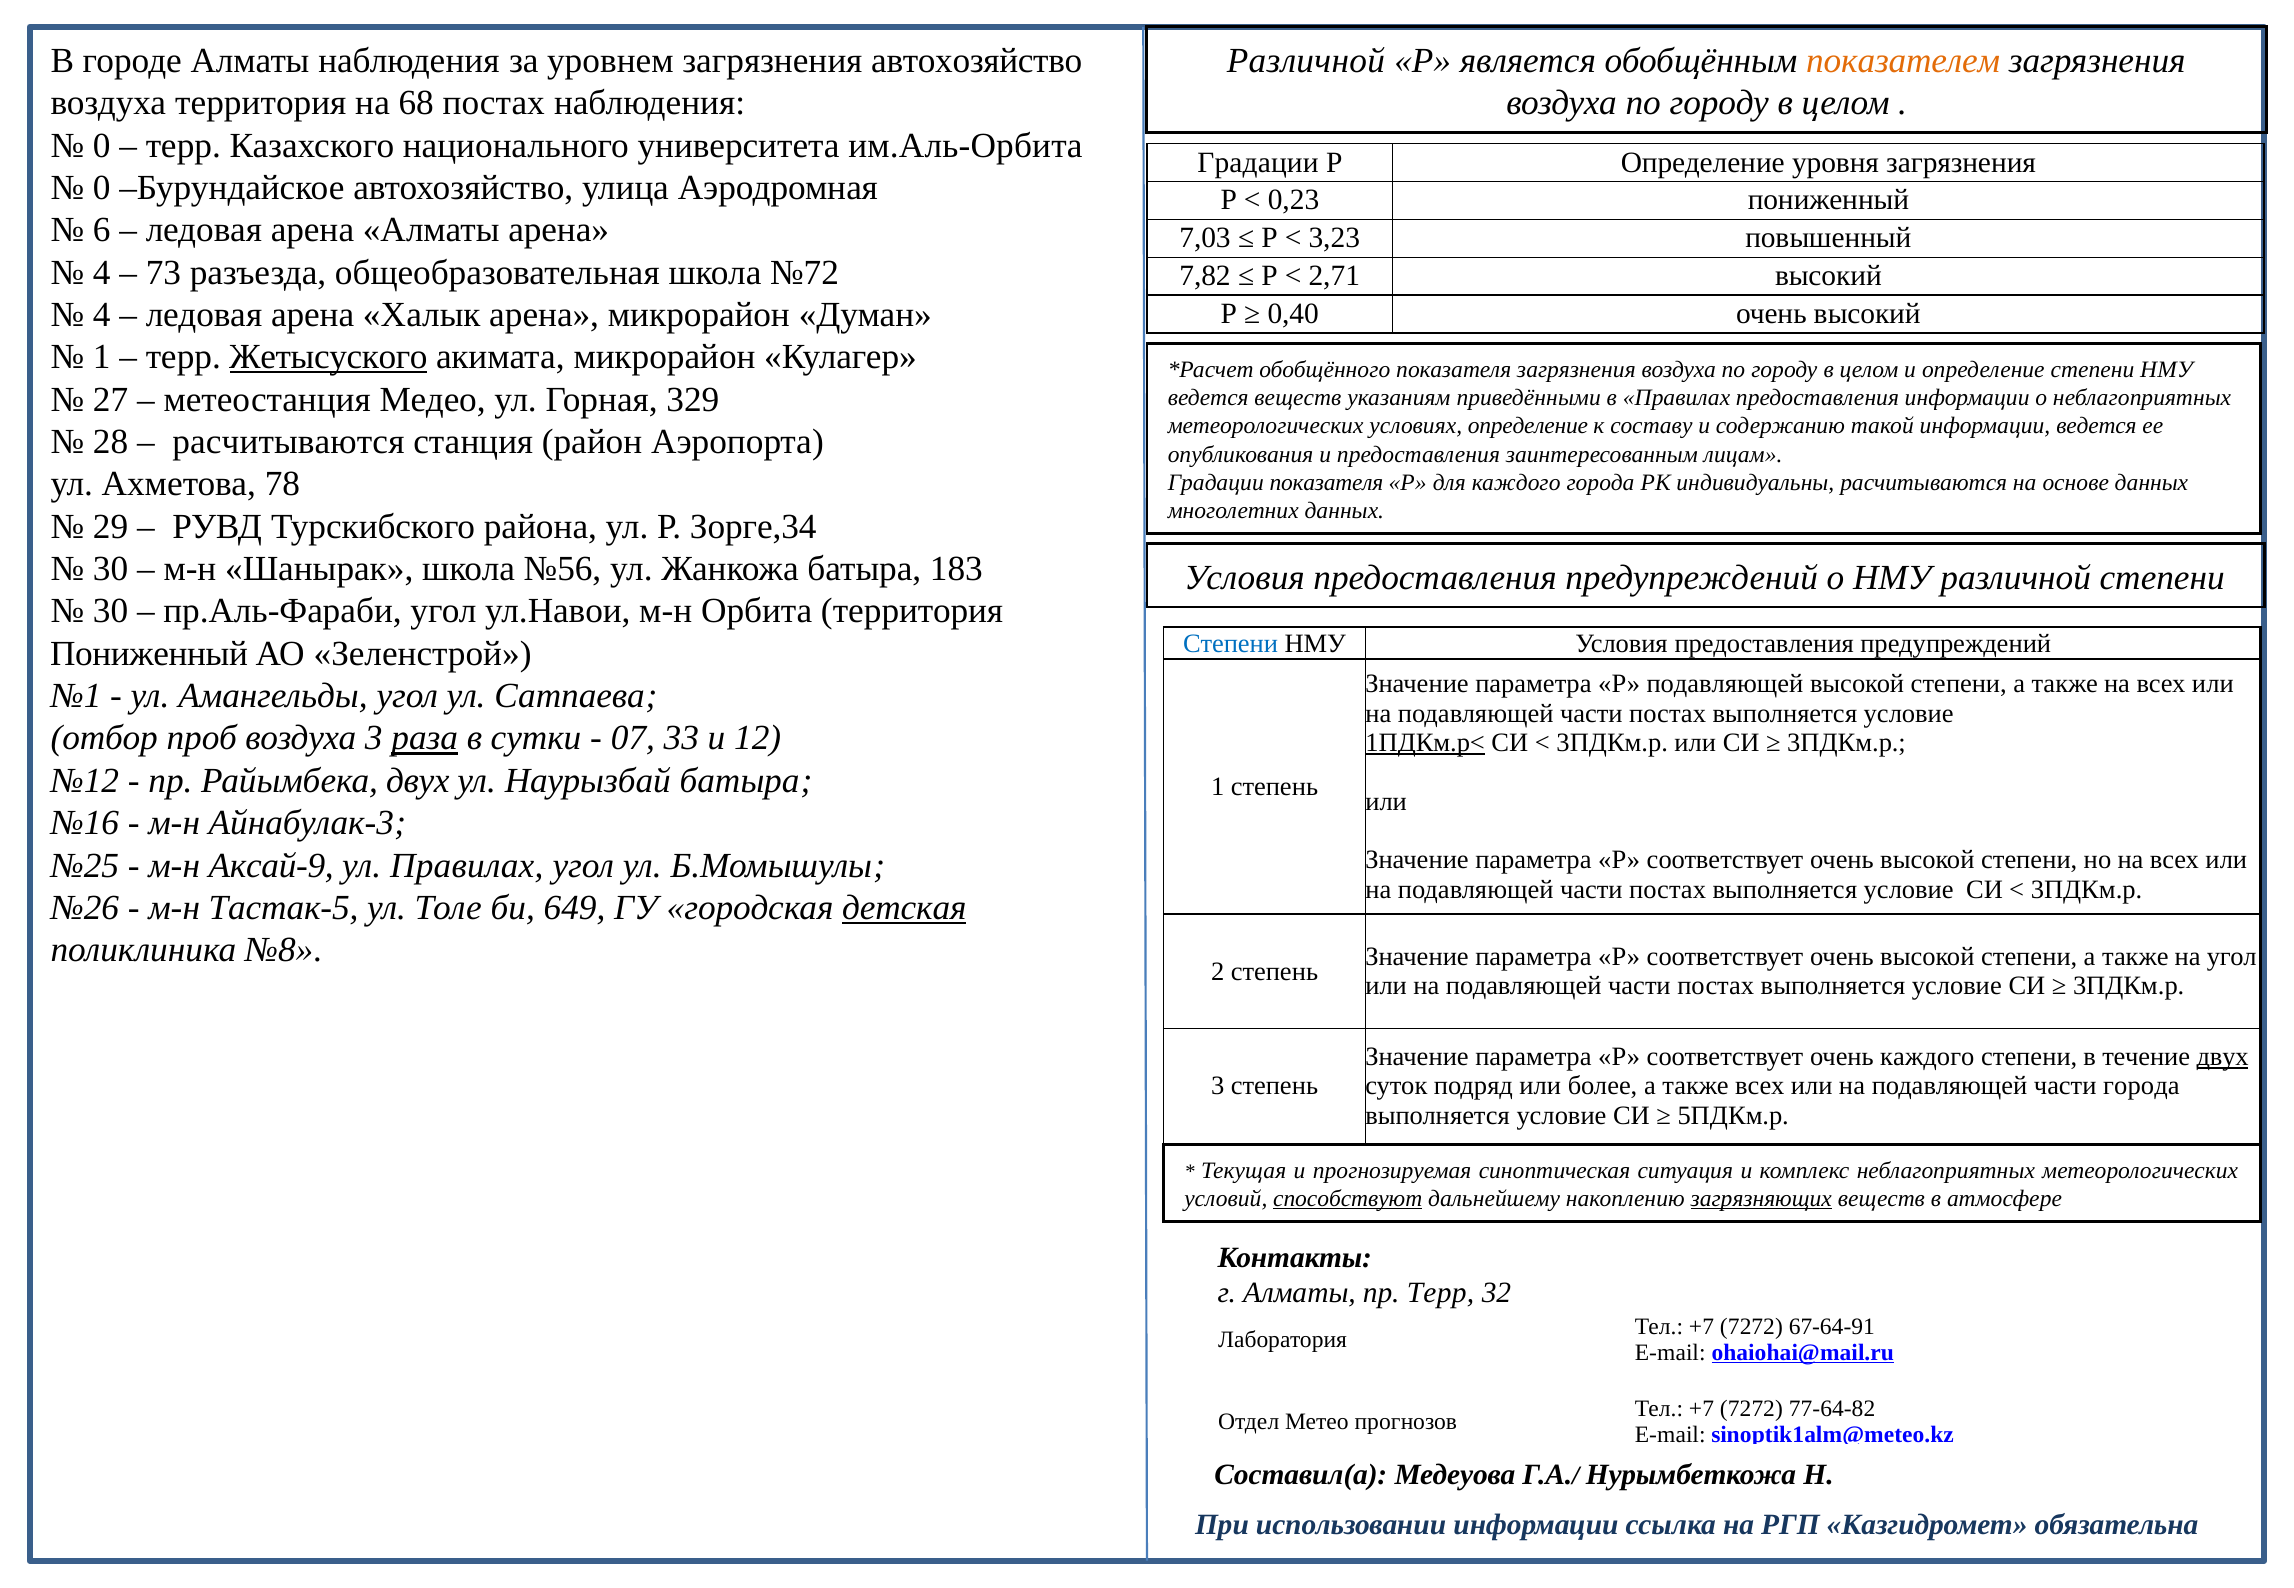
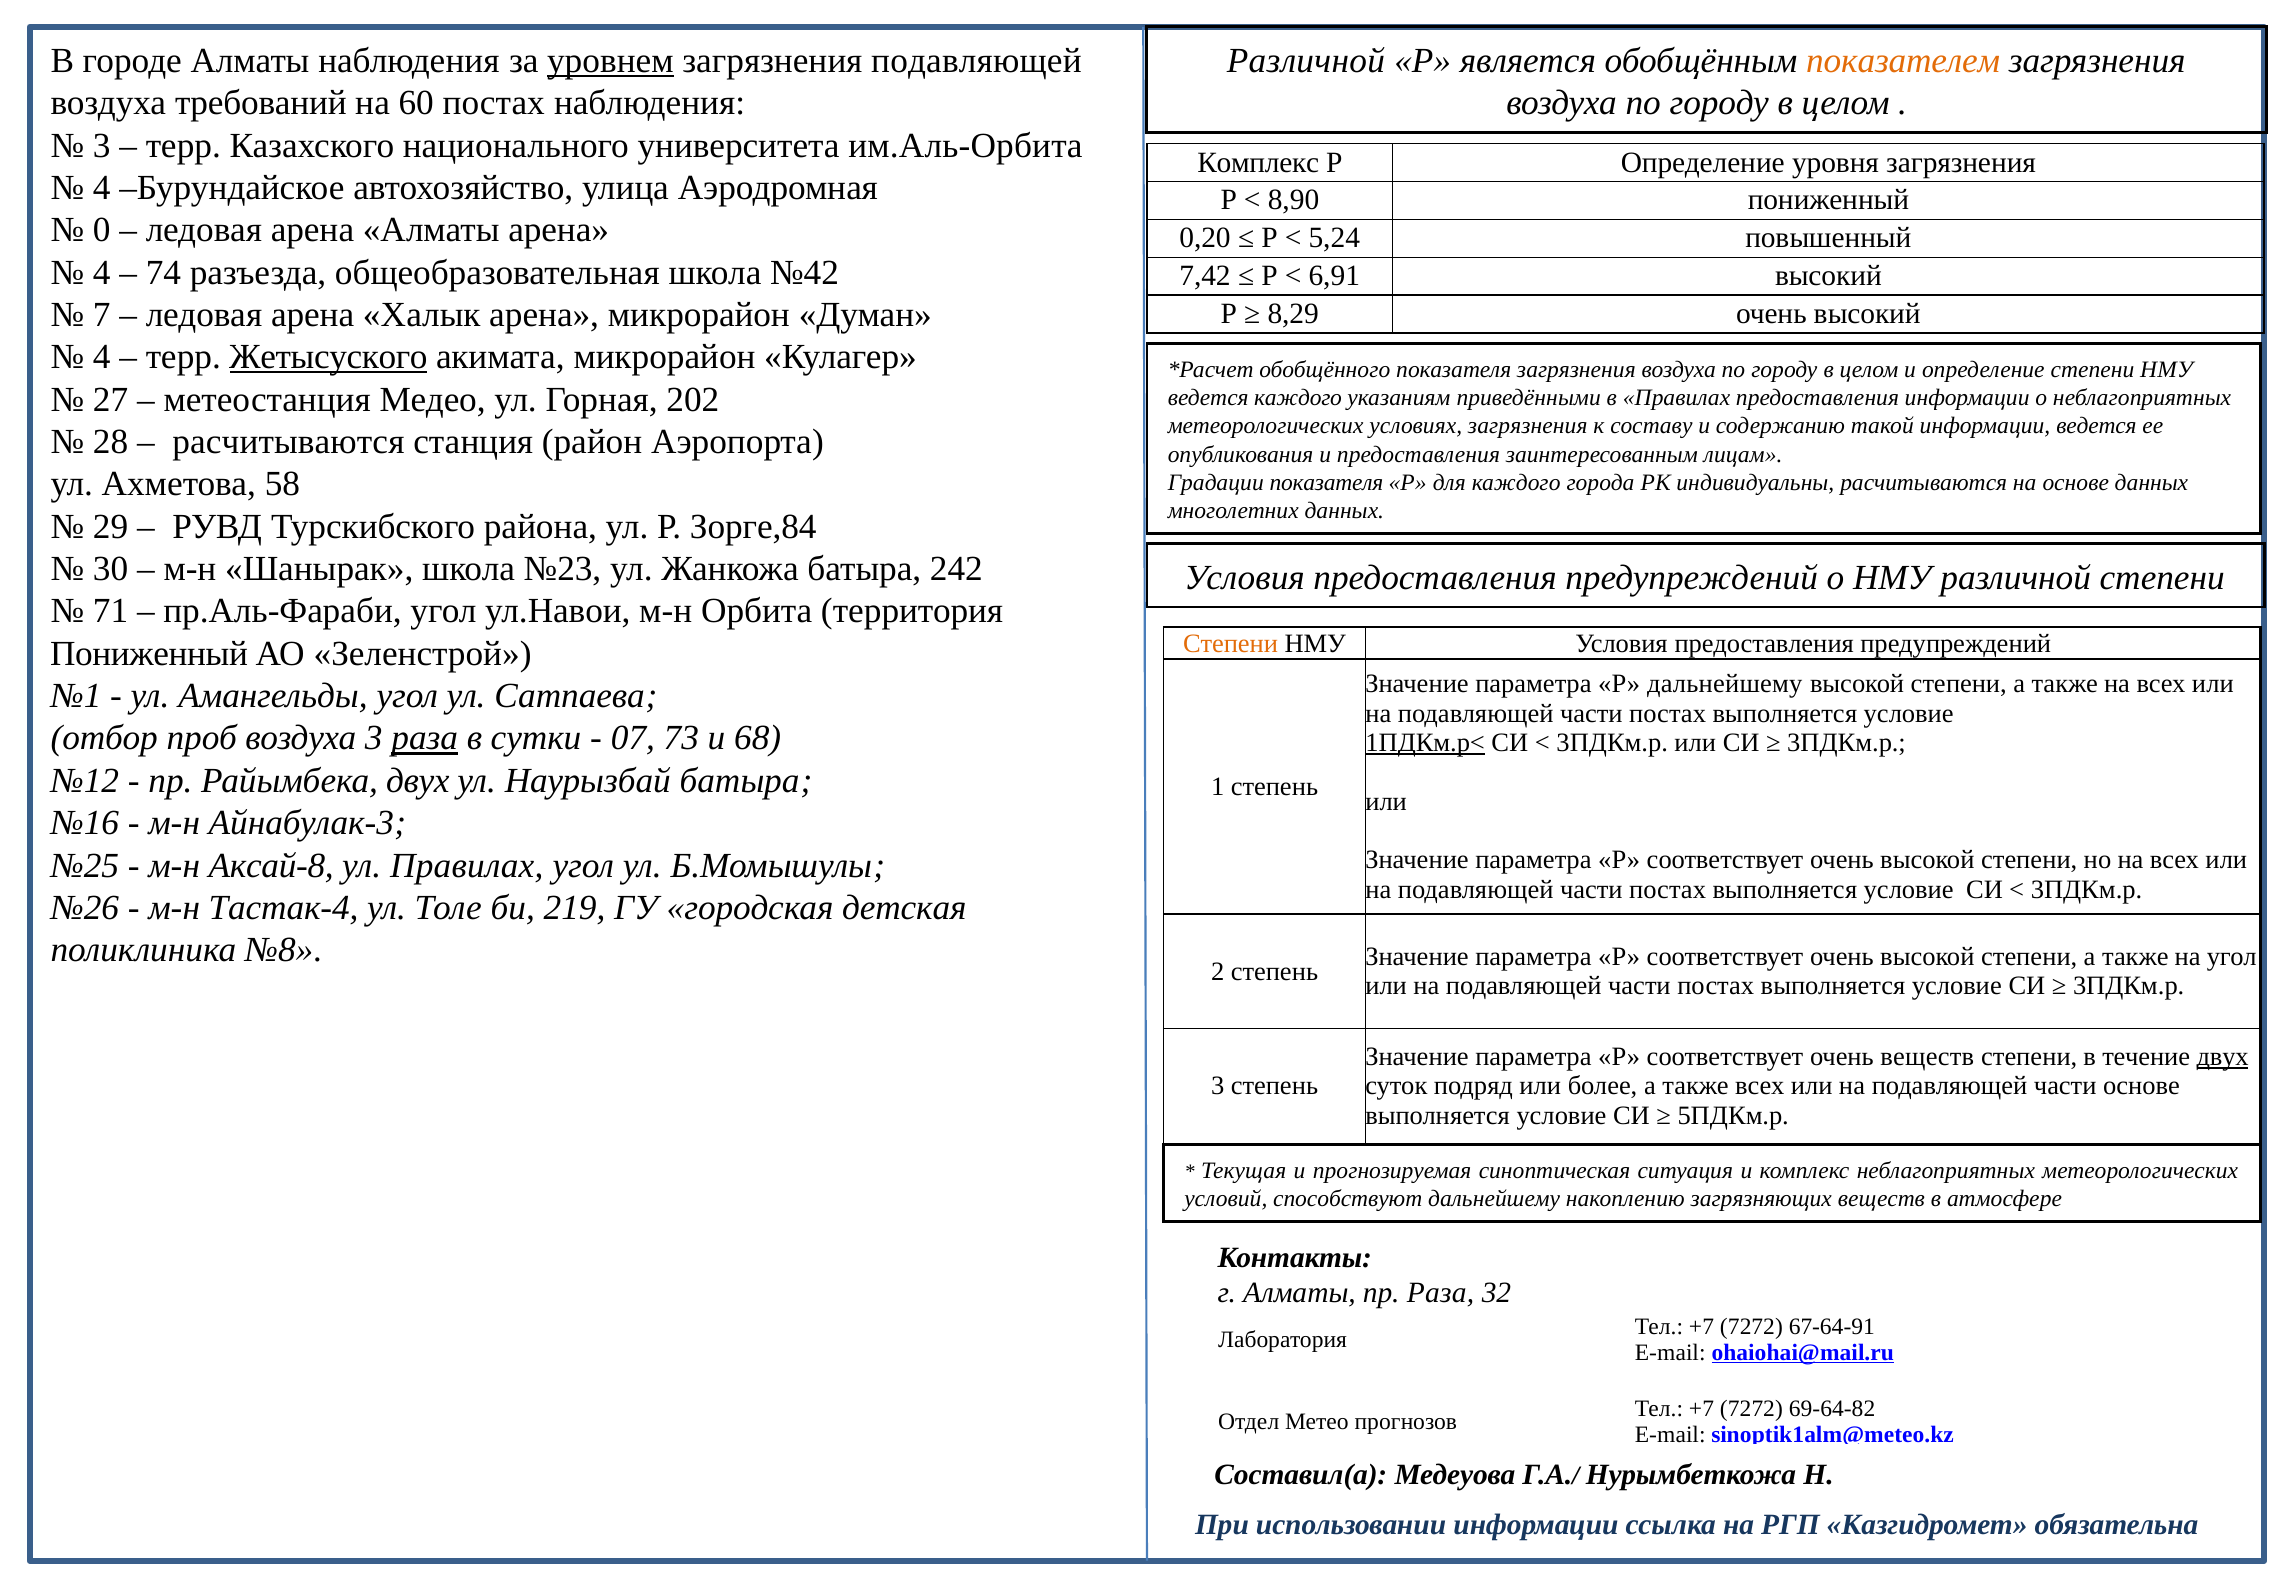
уровнем underline: none -> present
загрязнения автохозяйство: автохозяйство -> подавляющей
воздуха территория: территория -> требований
68: 68 -> 60
0 at (102, 146): 0 -> 3
Градации at (1258, 162): Градации -> Комплекс
0 at (102, 188): 0 -> 4
0,23: 0,23 -> 8,90
6: 6 -> 0
7,03: 7,03 -> 0,20
3,23: 3,23 -> 5,24
73: 73 -> 74
№72: №72 -> №42
7,82: 7,82 -> 7,42
2,71: 2,71 -> 6,91
4 at (102, 315): 4 -> 7
0,40: 0,40 -> 8,29
1 at (102, 357): 1 -> 4
329: 329 -> 202
ведется веществ: веществ -> каждого
условиях определение: определение -> загрязнения
78: 78 -> 58
Зорге,34: Зорге,34 -> Зорге,84
№56: №56 -> №23
183: 183 -> 242
30 at (111, 611): 30 -> 71
Степени at (1231, 643) colour: blue -> orange
Р подавляющей: подавляющей -> дальнейшему
33: 33 -> 73
12: 12 -> 68
Аксай-9: Аксай-9 -> Аксай-8
Тастак-5: Тастак-5 -> Тастак-4
649: 649 -> 219
детская underline: present -> none
очень каждого: каждого -> веществ
части города: города -> основе
способствуют underline: present -> none
загрязняющих underline: present -> none
пр Терр: Терр -> Раза
77-64-82: 77-64-82 -> 69-64-82
